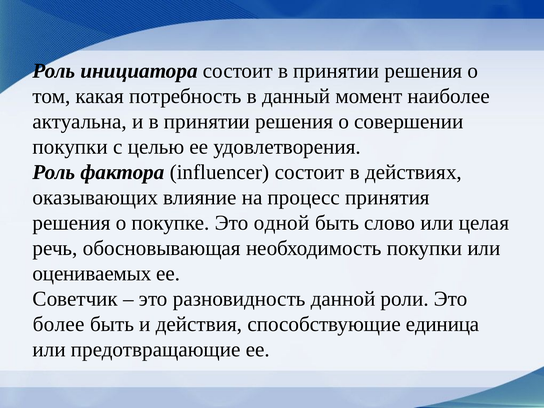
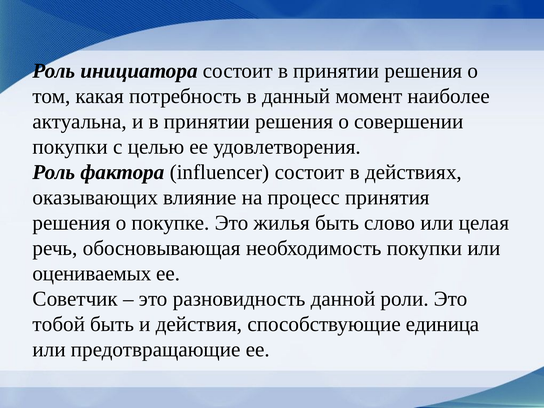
одной: одной -> жилья
более: более -> тобой
